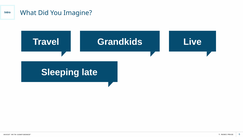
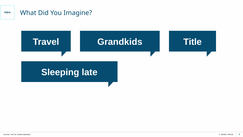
Live: Live -> Title
